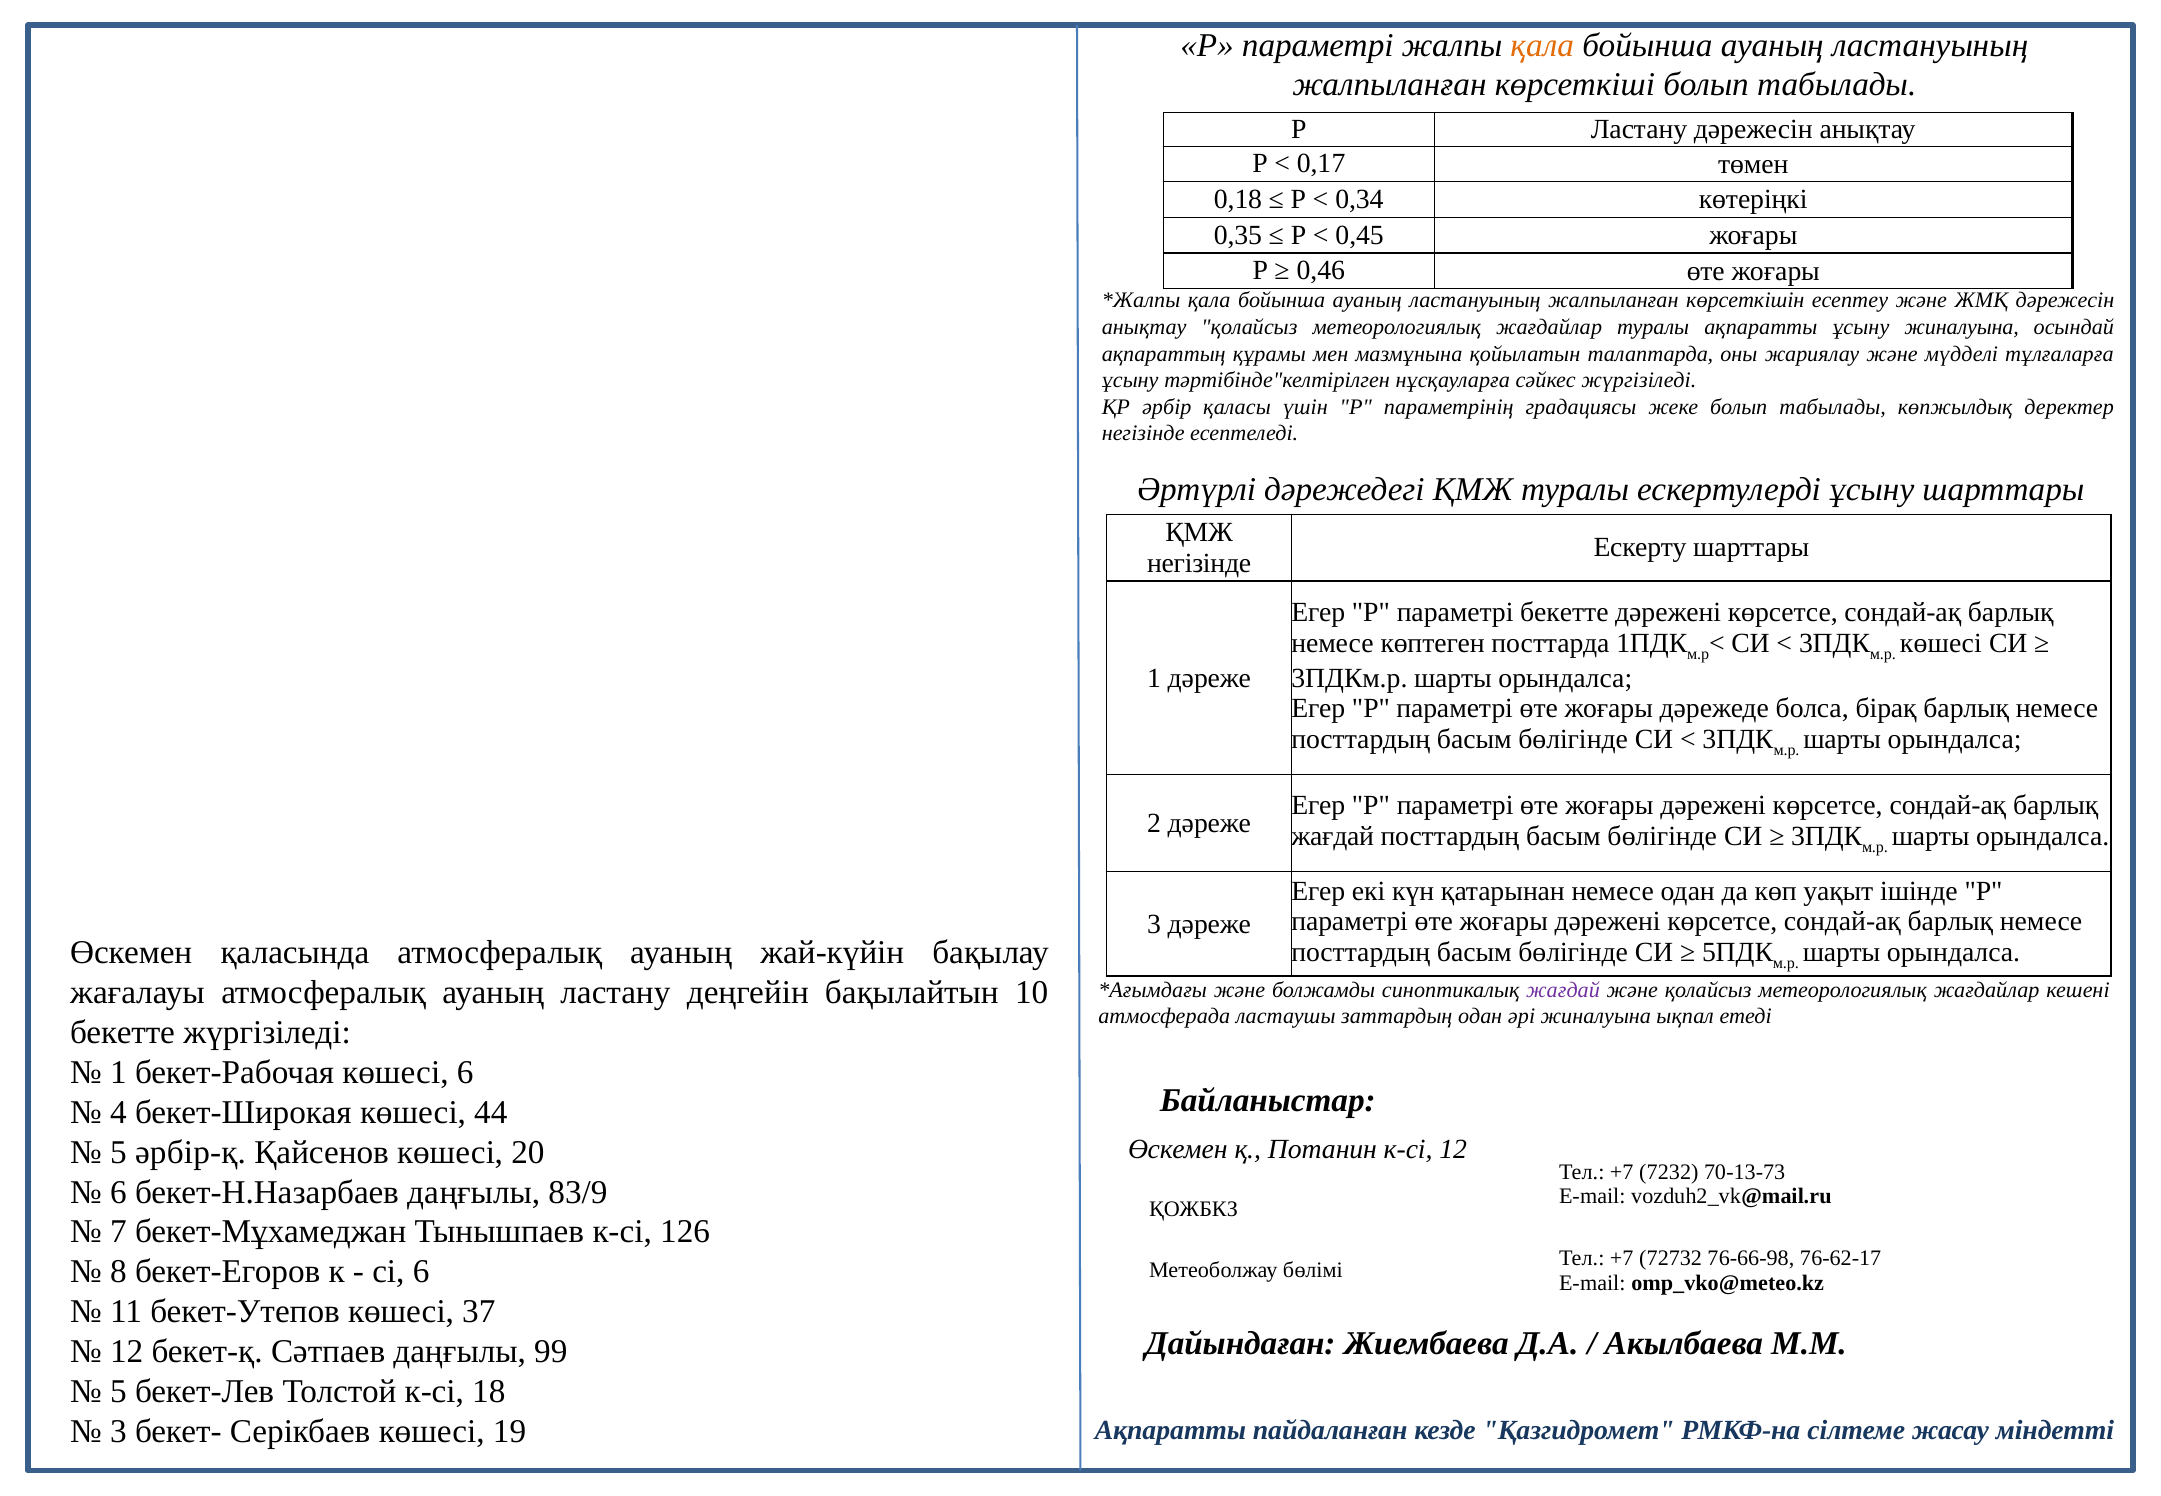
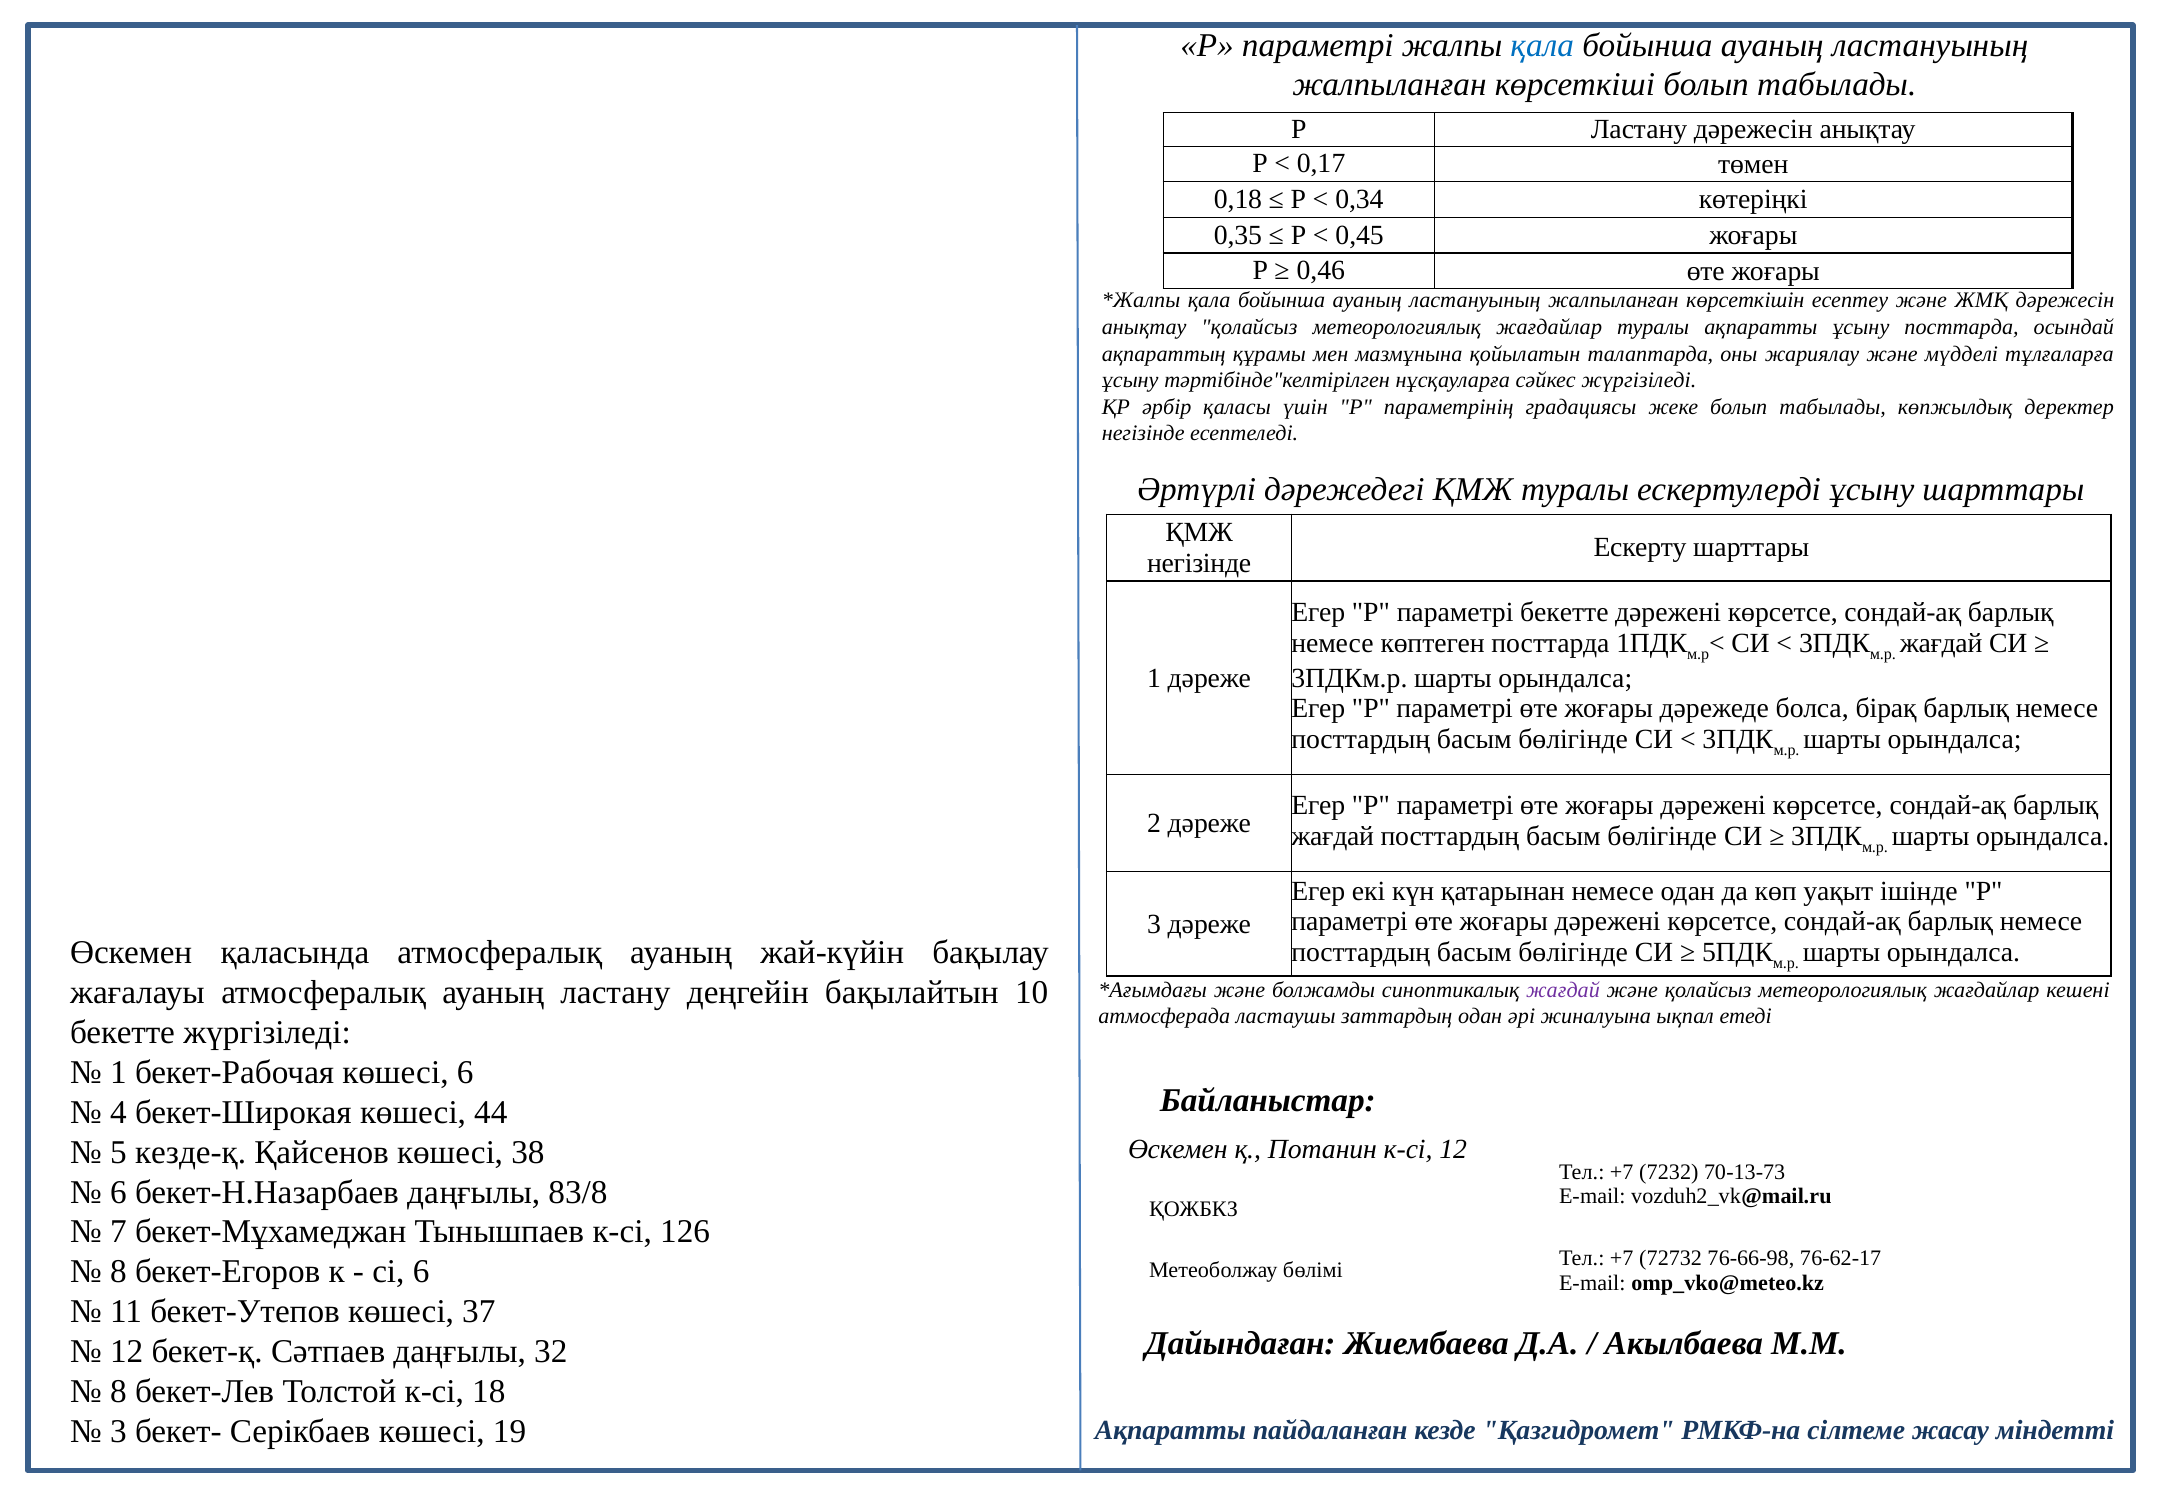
қала at (1542, 45) colour: orange -> blue
ұсыну жиналуына: жиналуына -> посттарда
көшесі at (1941, 643): көшесі -> жағдай
әрбір-қ: әрбір-қ -> кезде-қ
20: 20 -> 38
83/9: 83/9 -> 83/8
99: 99 -> 32
5 at (118, 1392): 5 -> 8
